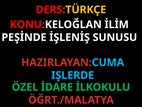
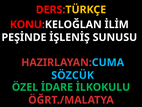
IŞLERDE: IŞLERDE -> SÖZCÜK
